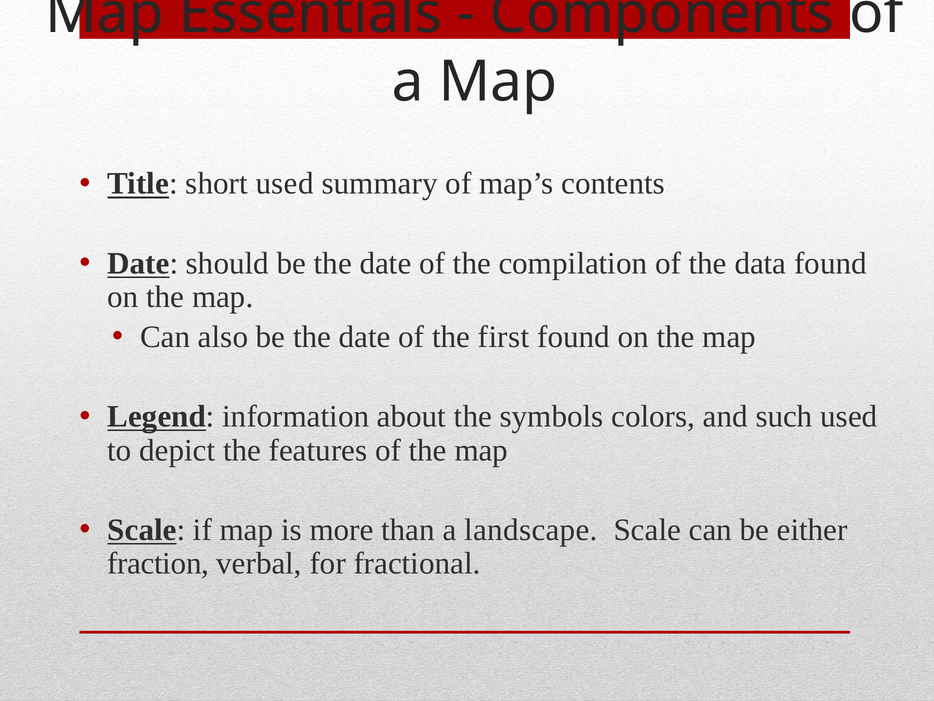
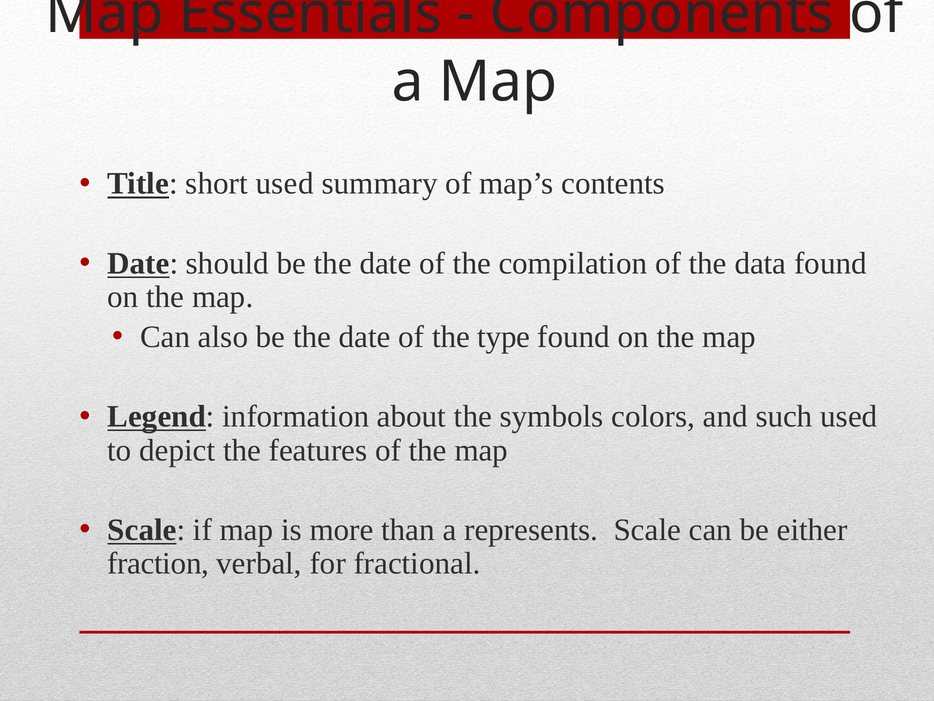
first: first -> type
landscape: landscape -> represents
